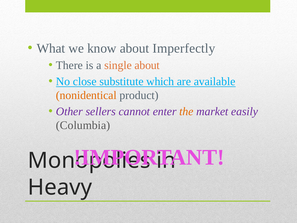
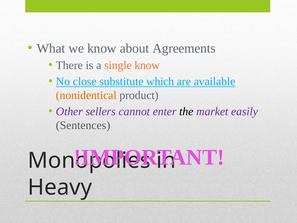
Imperfectly: Imperfectly -> Agreements
single about: about -> know
the colour: orange -> black
Columbia: Columbia -> Sentences
